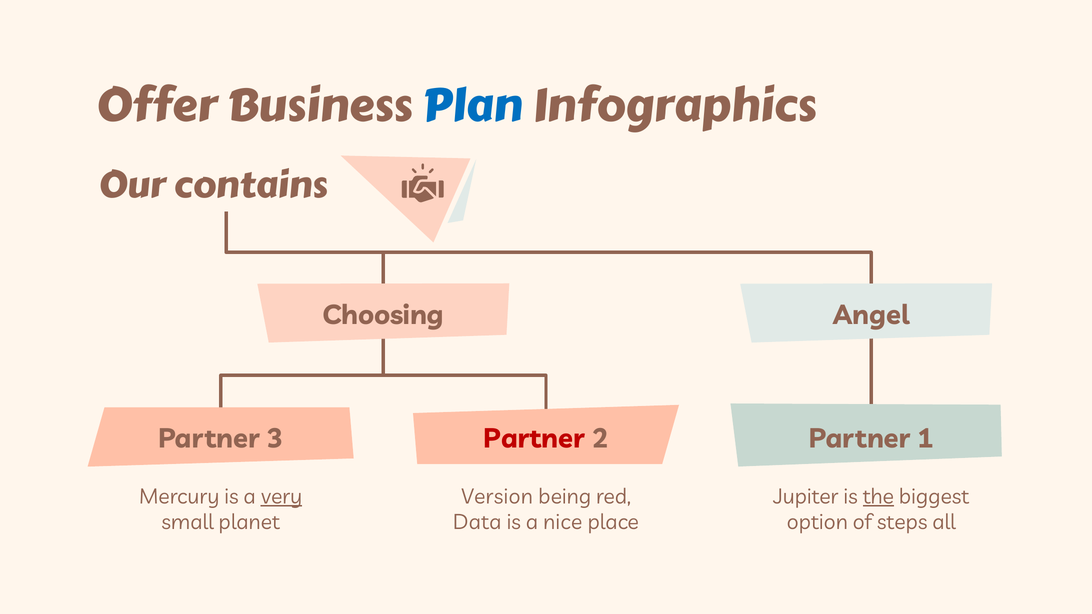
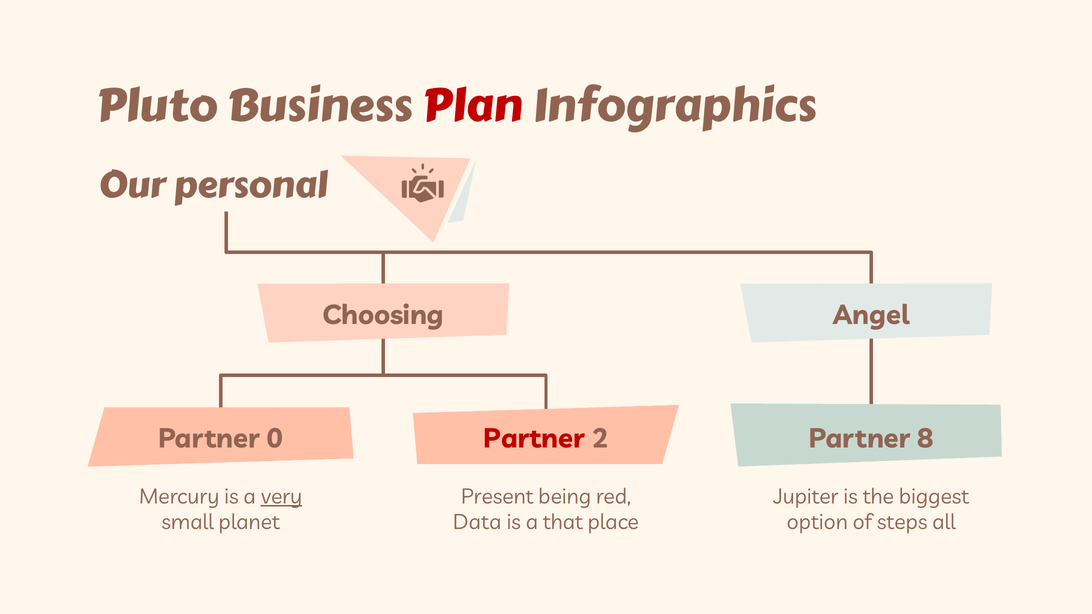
Offer: Offer -> Pluto
Plan colour: blue -> red
contains: contains -> personal
3: 3 -> 0
1: 1 -> 8
Version: Version -> Present
the underline: present -> none
nice: nice -> that
